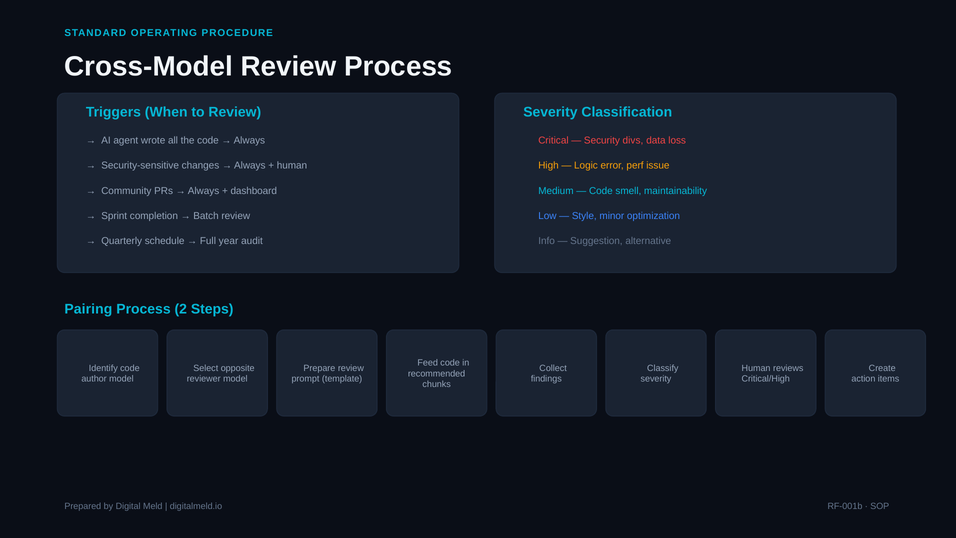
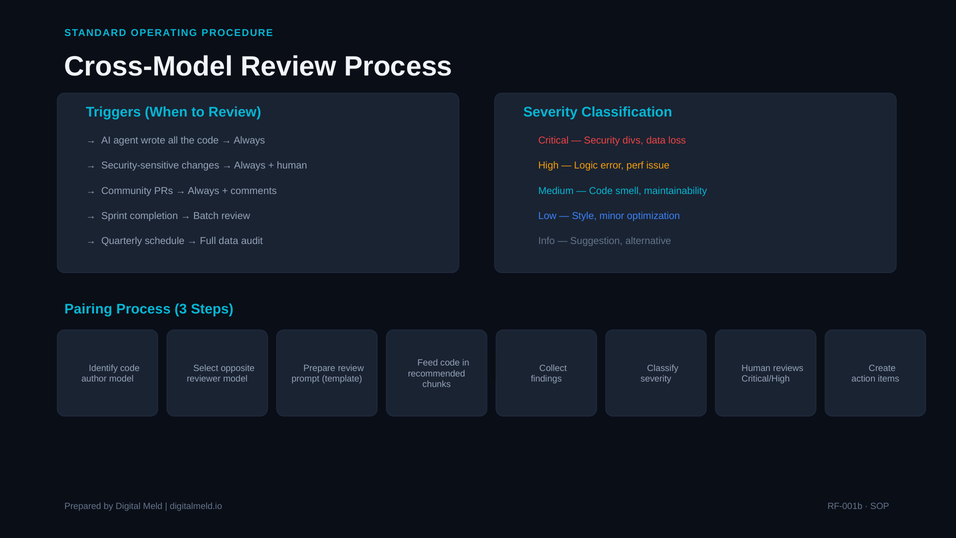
dashboard: dashboard -> comments
Full year: year -> data
2: 2 -> 3
